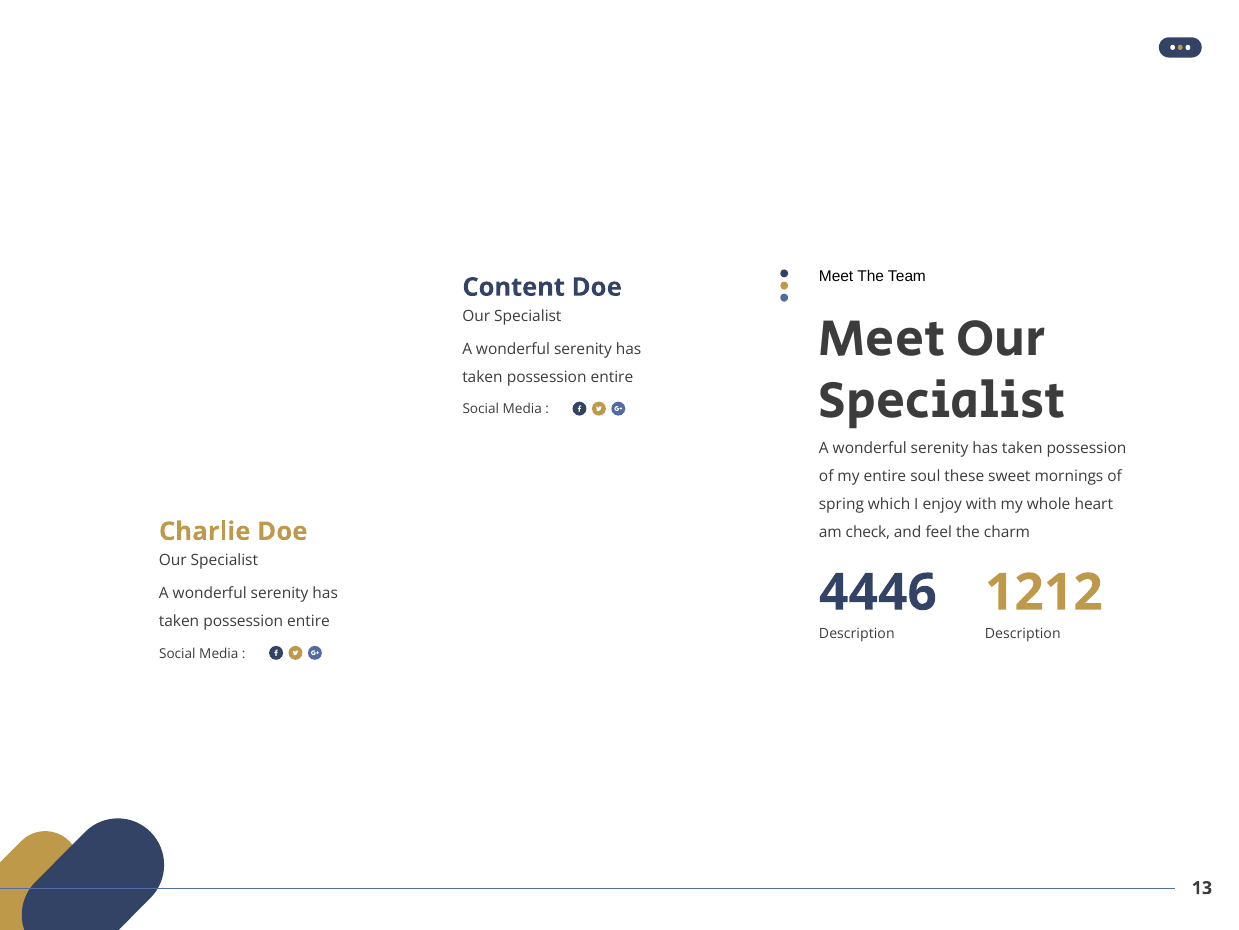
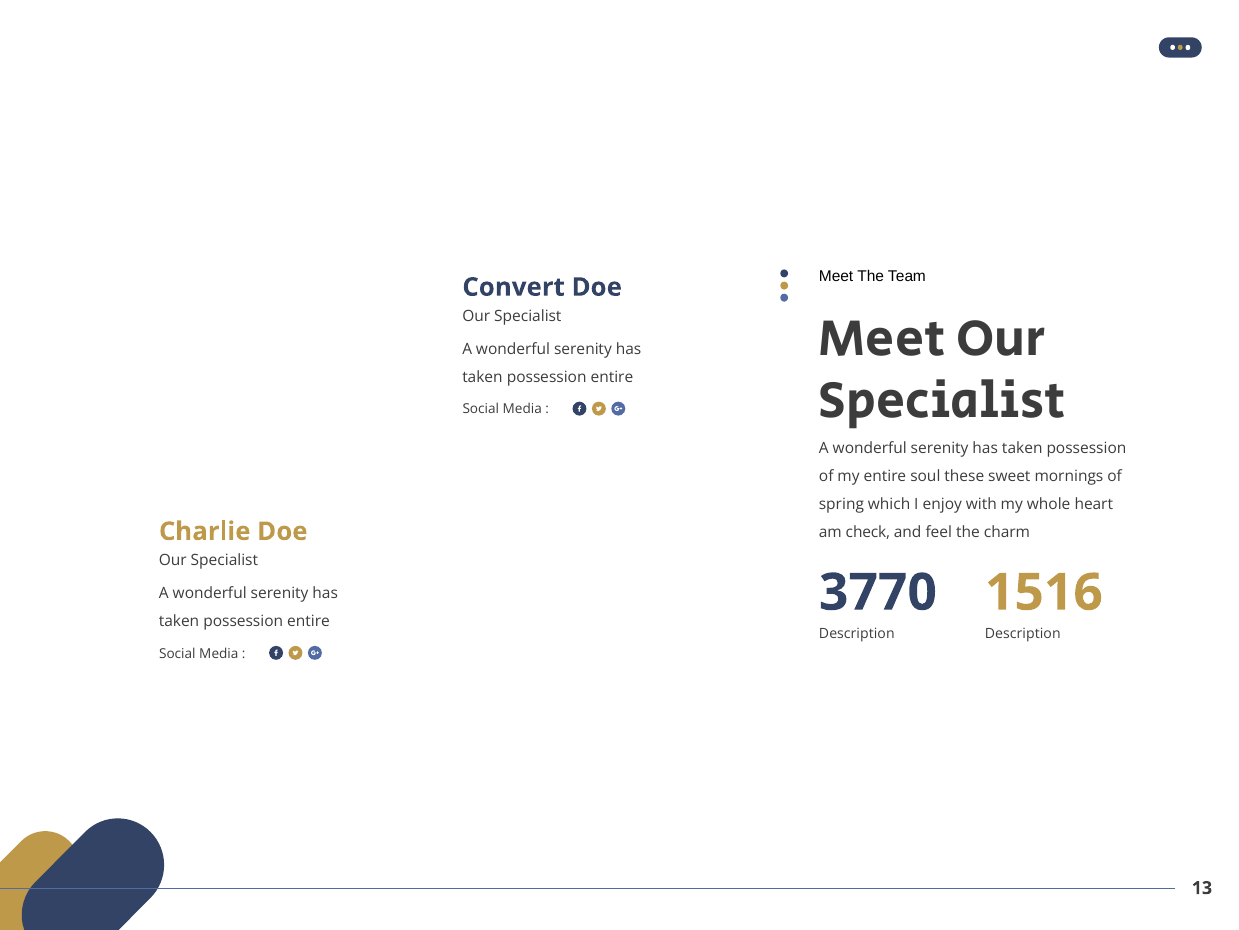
Content: Content -> Convert
4446: 4446 -> 3770
1212: 1212 -> 1516
